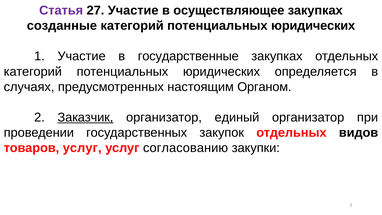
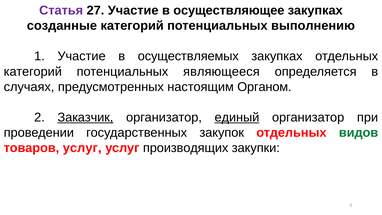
юридических at (313, 26): юридических -> выполнению
государственные: государственные -> осуществляемых
юридических at (221, 72): юридических -> являющееся
единый underline: none -> present
видов colour: black -> green
согласованию: согласованию -> производящих
